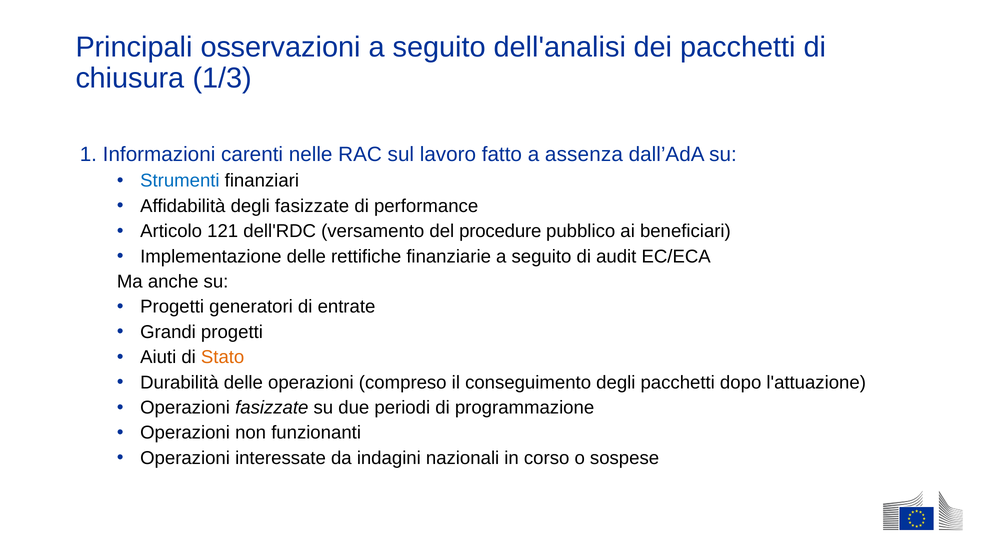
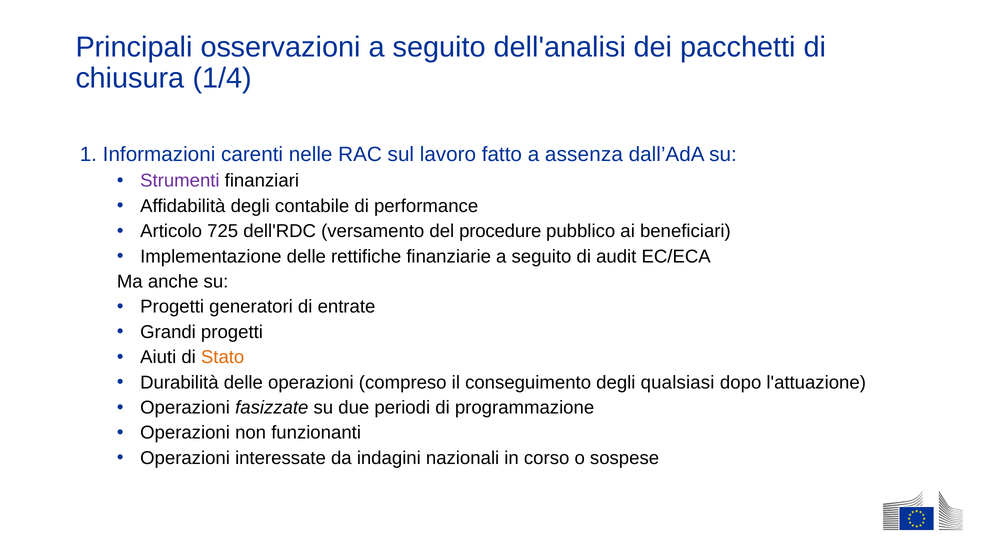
1/3: 1/3 -> 1/4
Strumenti colour: blue -> purple
degli fasizzate: fasizzate -> contabile
121: 121 -> 725
degli pacchetti: pacchetti -> qualsiasi
